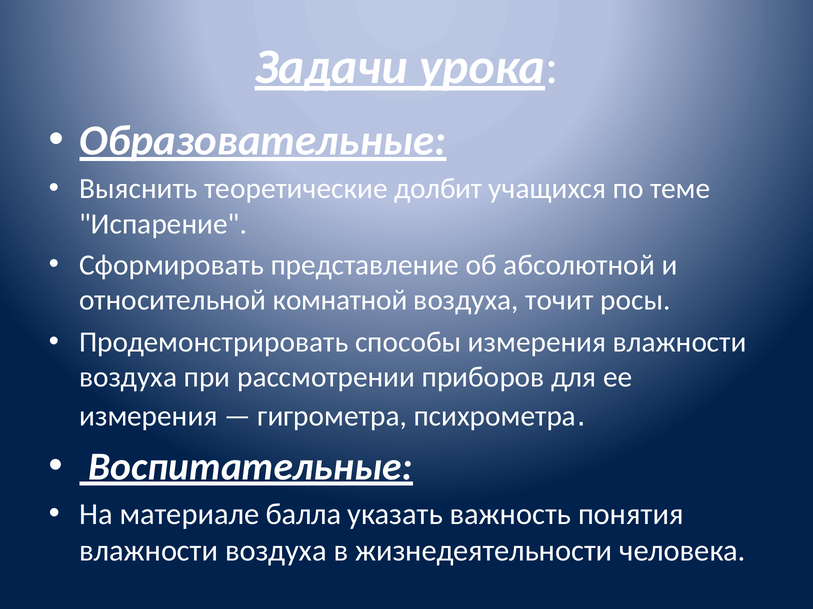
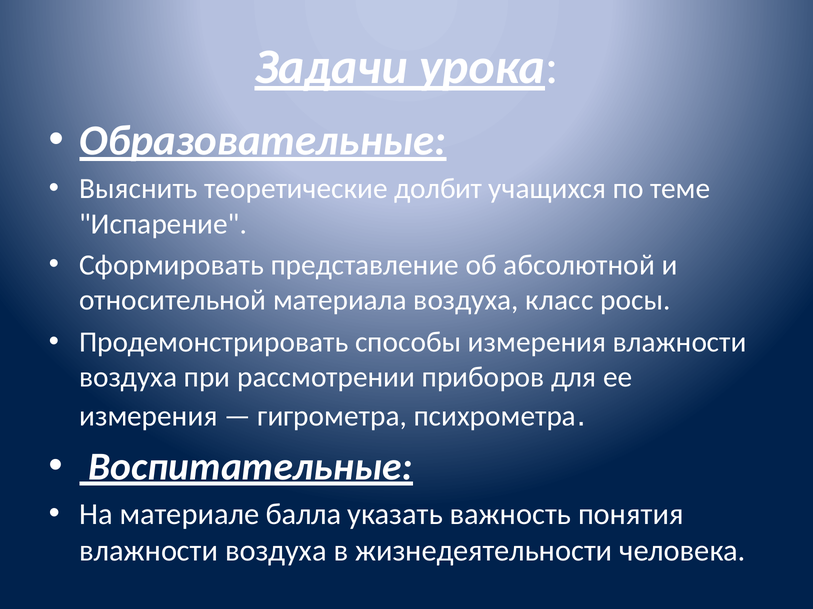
комнатной: комнатной -> материала
точит: точит -> класс
